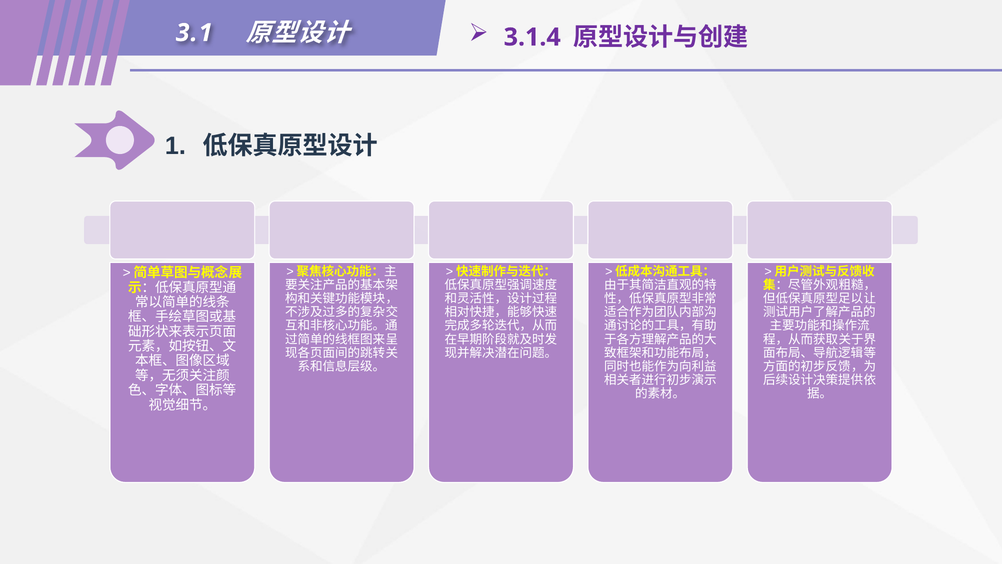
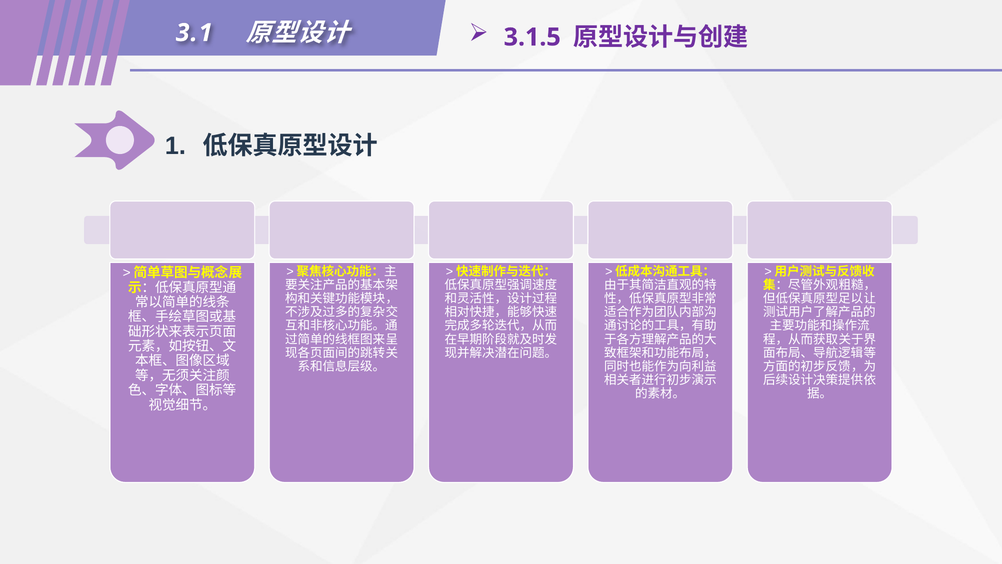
3.1.4: 3.1.4 -> 3.1.5
